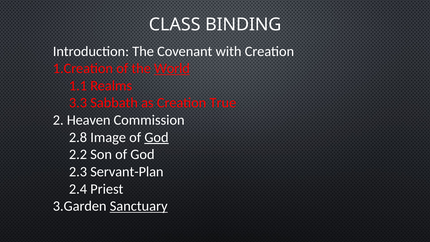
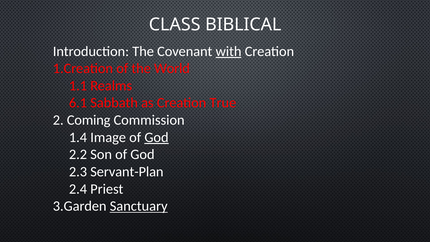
BINDING: BINDING -> BIBLICAL
with underline: none -> present
World underline: present -> none
3.3: 3.3 -> 6.1
Heaven: Heaven -> Coming
2.8: 2.8 -> 1.4
